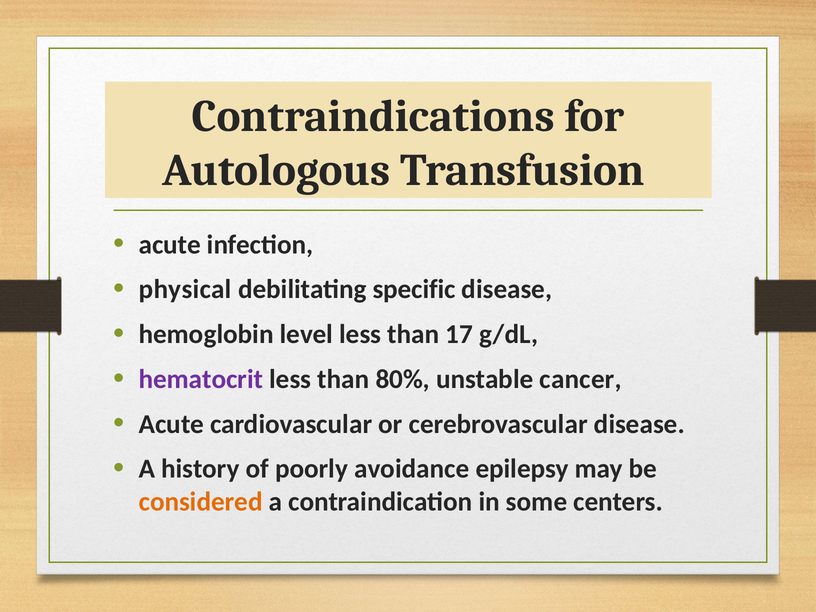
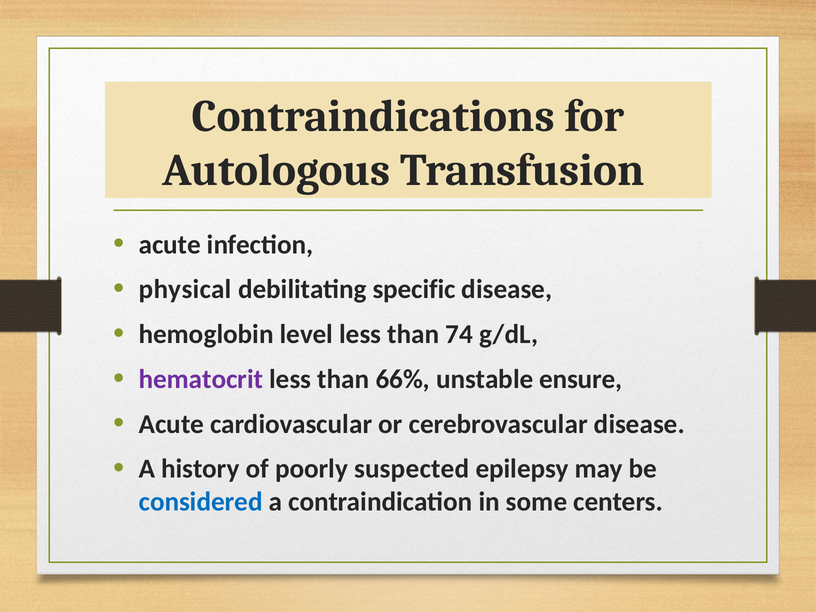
17: 17 -> 74
80%: 80% -> 66%
cancer: cancer -> ensure
avoidance: avoidance -> suspected
considered colour: orange -> blue
